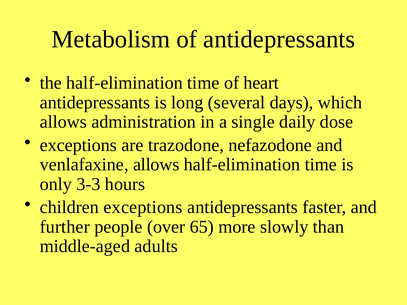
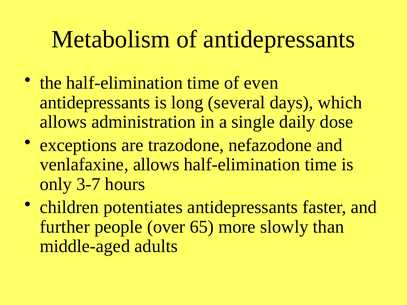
heart: heart -> even
3-3: 3-3 -> 3-7
children exceptions: exceptions -> potentiates
